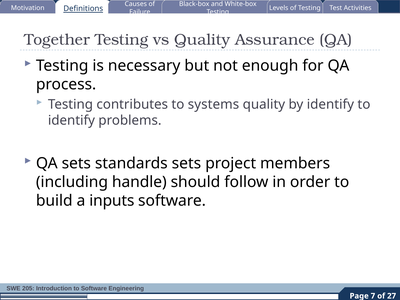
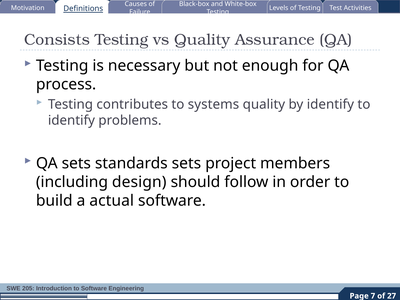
Together: Together -> Consists
handle: handle -> design
inputs: inputs -> actual
